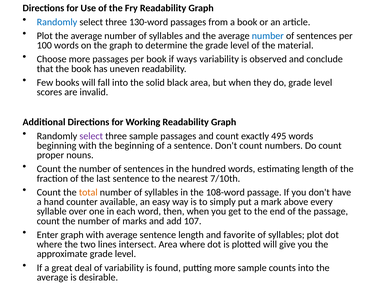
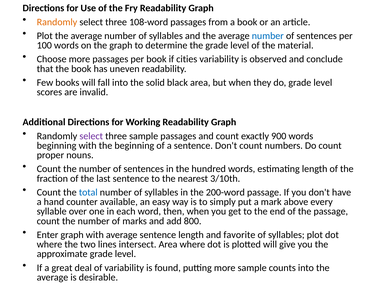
Randomly at (57, 22) colour: blue -> orange
130-word: 130-word -> 108-word
ways: ways -> cities
495: 495 -> 900
7/10th: 7/10th -> 3/10th
total colour: orange -> blue
108-word: 108-word -> 200-word
107: 107 -> 800
